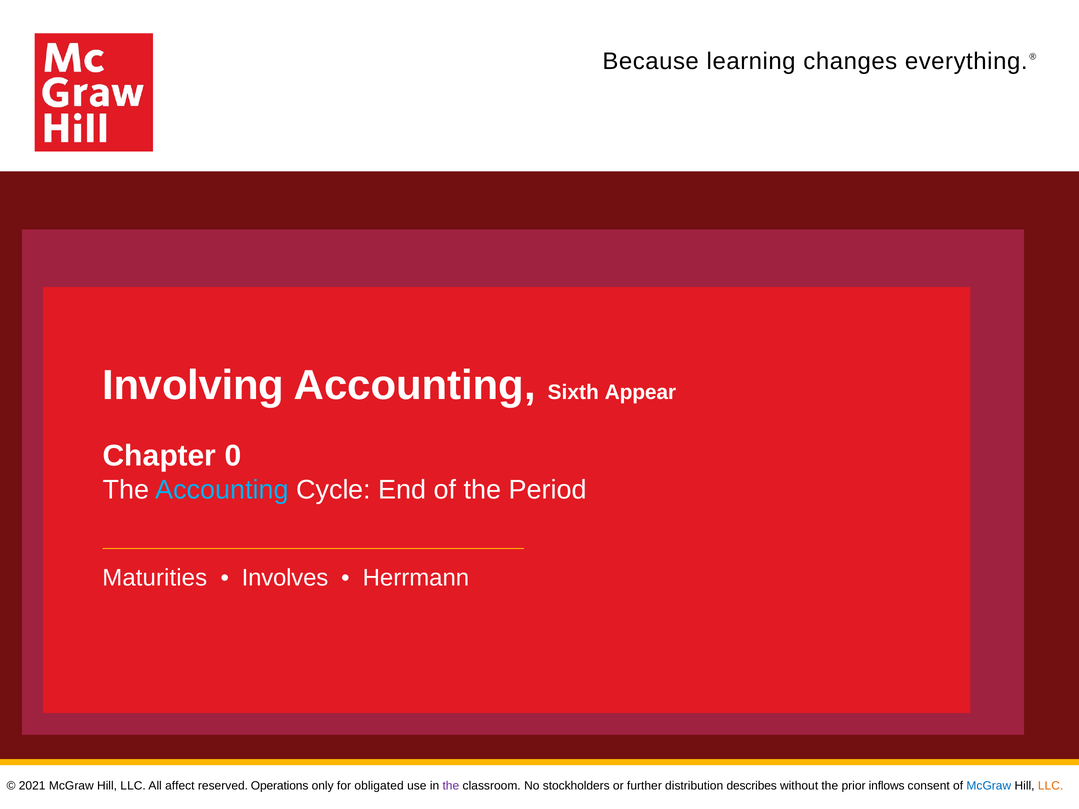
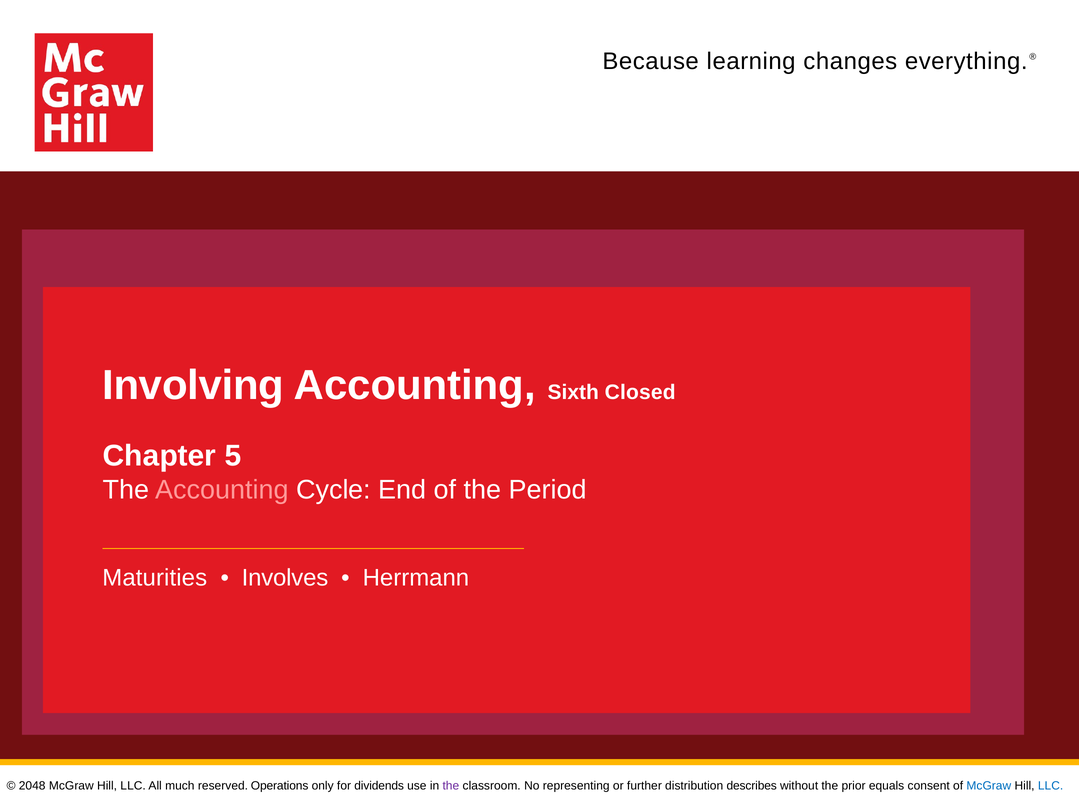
Appear: Appear -> Closed
0: 0 -> 5
Accounting at (222, 490) colour: light blue -> pink
2021: 2021 -> 2048
affect: affect -> much
obligated: obligated -> dividends
stockholders: stockholders -> representing
inflows: inflows -> equals
LLC at (1051, 786) colour: orange -> blue
